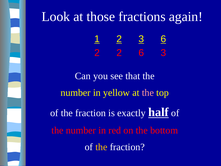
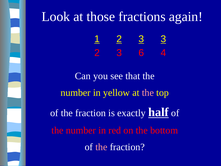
3 6: 6 -> 3
2 at (119, 53): 2 -> 3
6 3: 3 -> 4
the at (101, 147) colour: yellow -> pink
